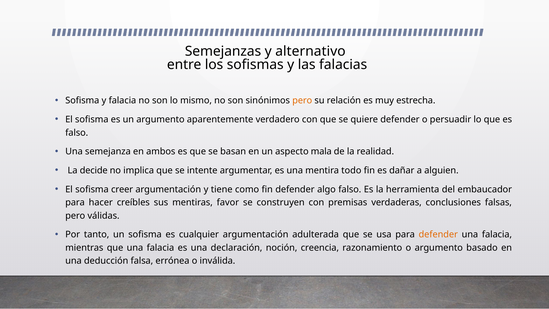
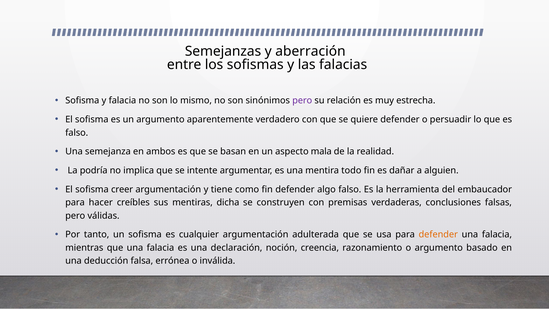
alternativo: alternativo -> aberración
pero at (302, 101) colour: orange -> purple
decide: decide -> podría
favor: favor -> dicha
